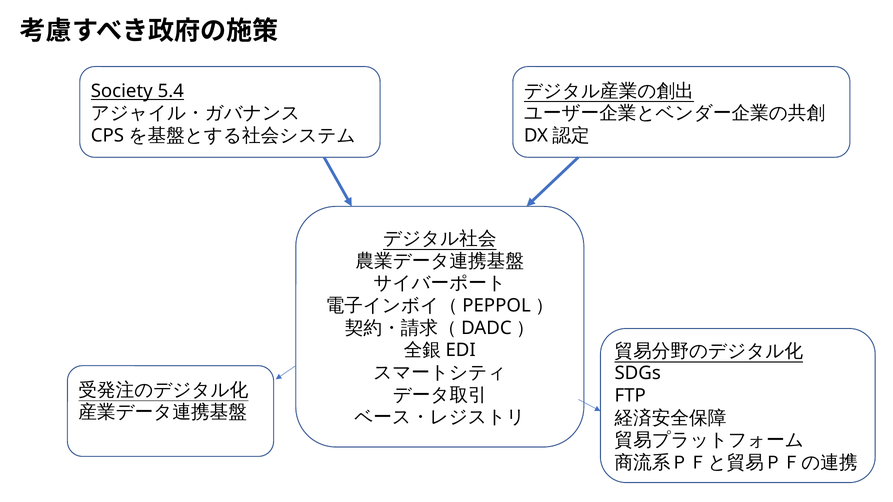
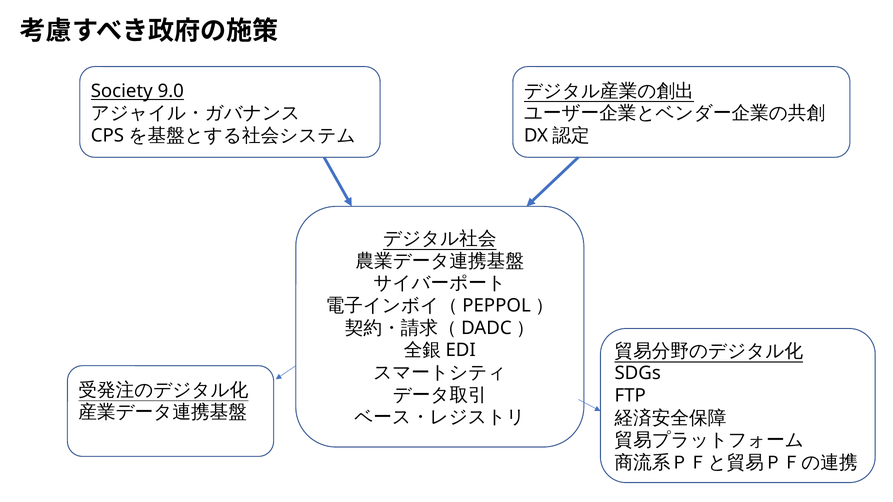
5.4: 5.4 -> 9.0
